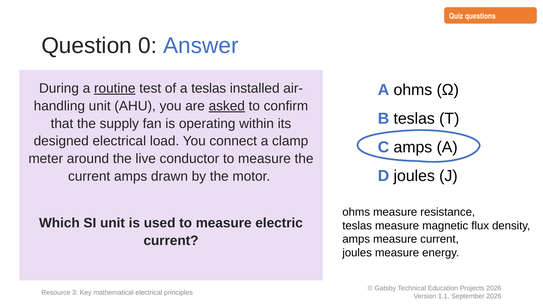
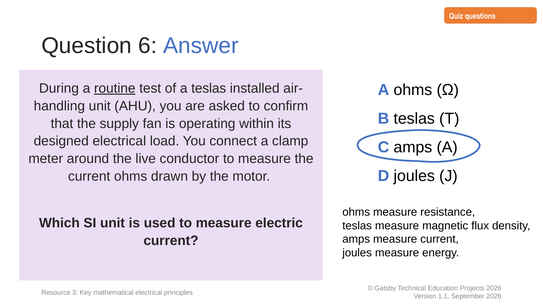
0: 0 -> 6
asked underline: present -> none
current amps: amps -> ohms
